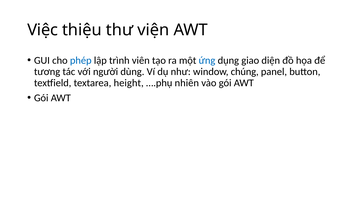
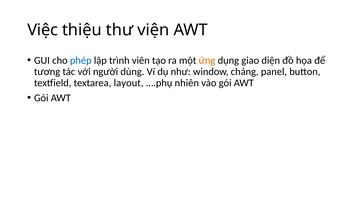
ứng colour: blue -> orange
chúng: chúng -> chảng
height: height -> layout
